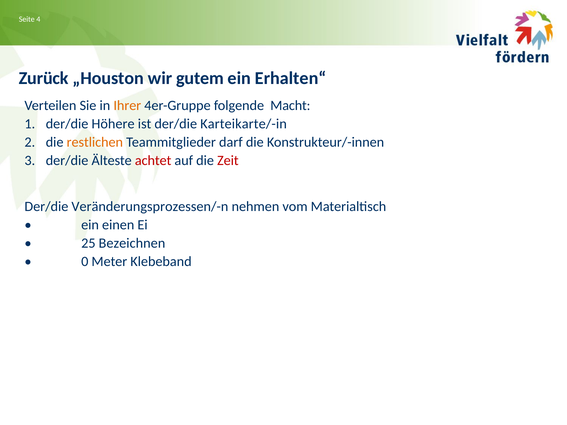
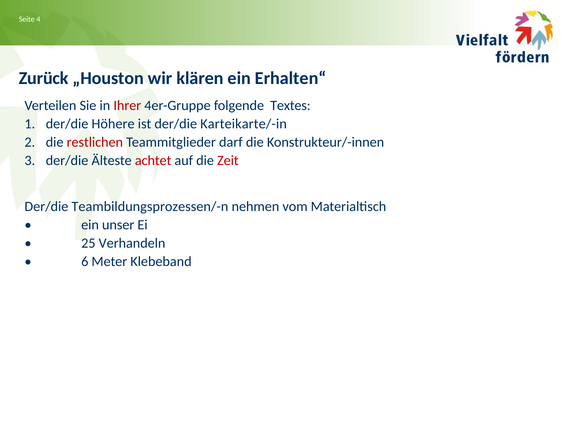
gutem: gutem -> klären
Ihrer colour: orange -> red
Macht: Macht -> Textes
restlichen colour: orange -> red
Veränderungsprozessen/-n: Veränderungsprozessen/-n -> Teambildungsprozessen/-n
einen: einen -> unser
Bezeichnen: Bezeichnen -> Verhandeln
0: 0 -> 6
